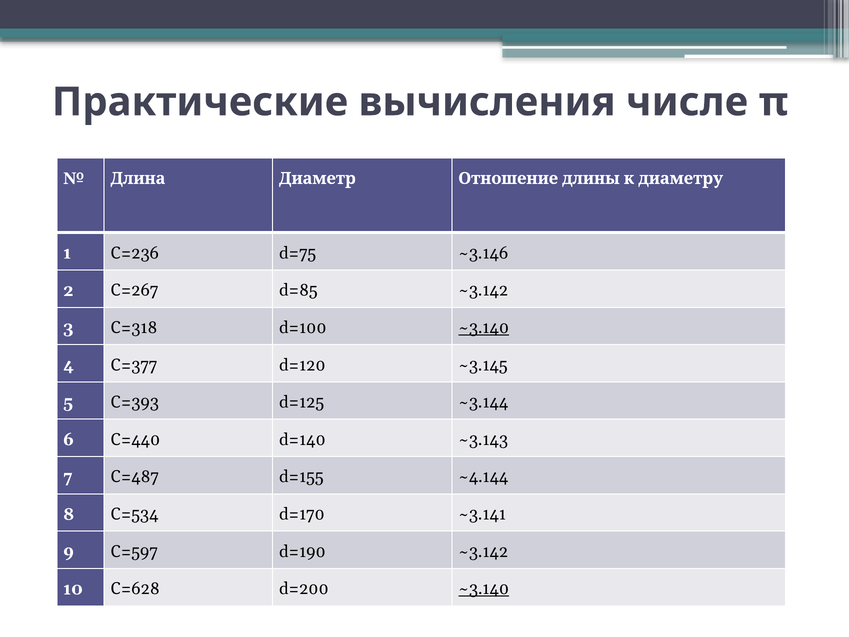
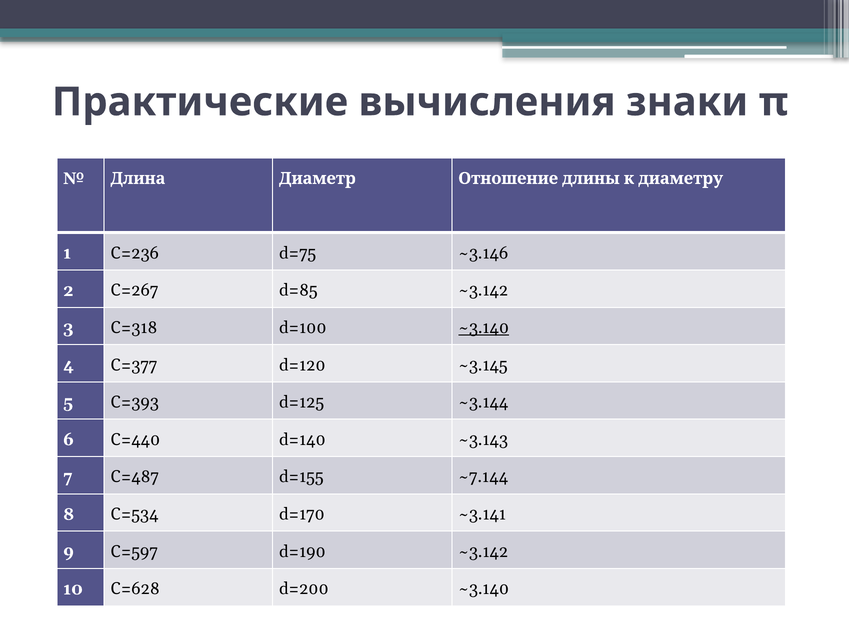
числе: числе -> знаки
~4.144: ~4.144 -> ~7.144
~3.140 at (484, 589) underline: present -> none
